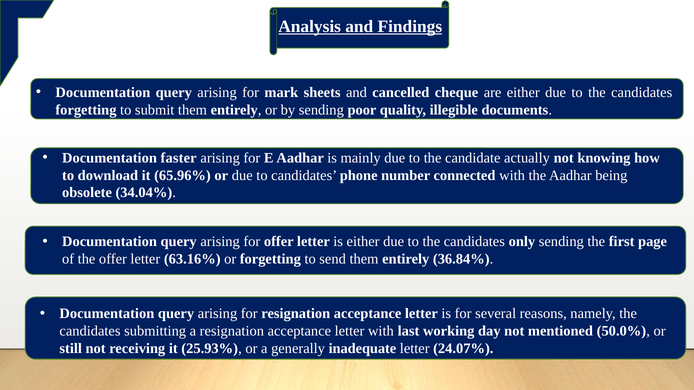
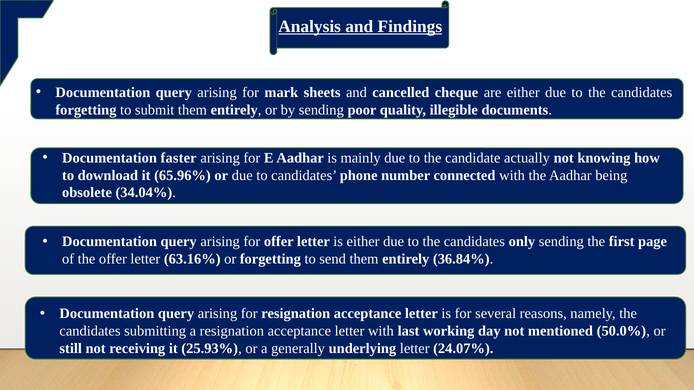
inadequate: inadequate -> underlying
